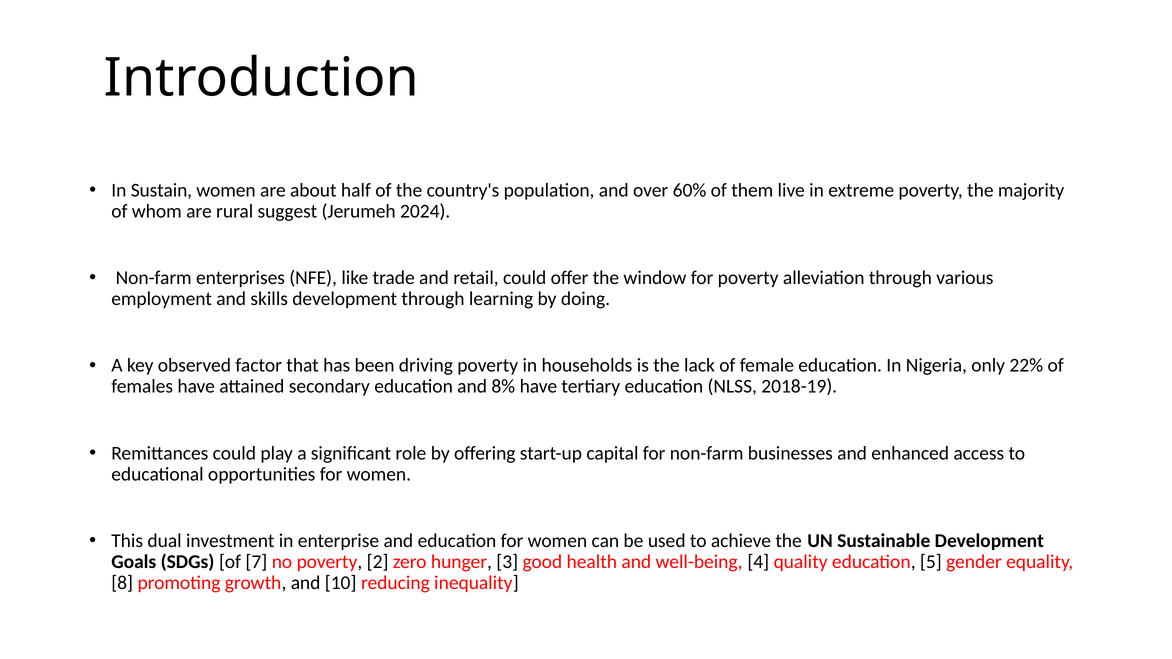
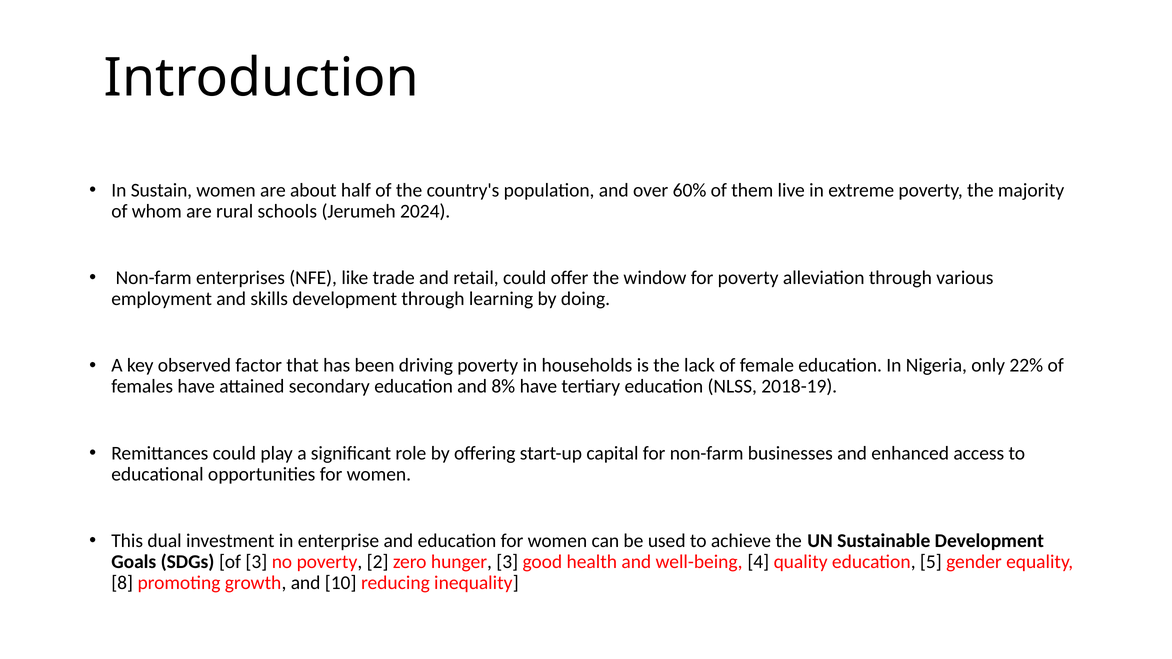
suggest: suggest -> schools
of 7: 7 -> 3
